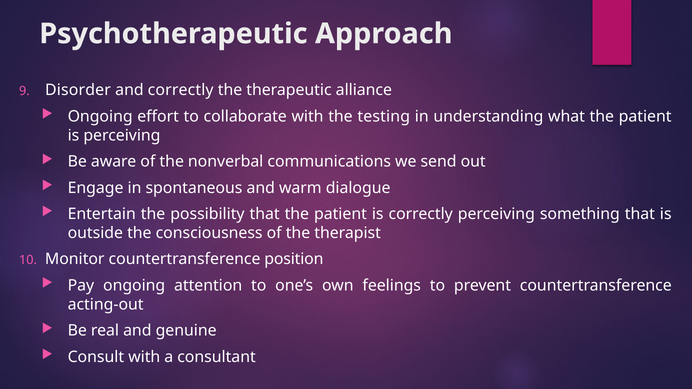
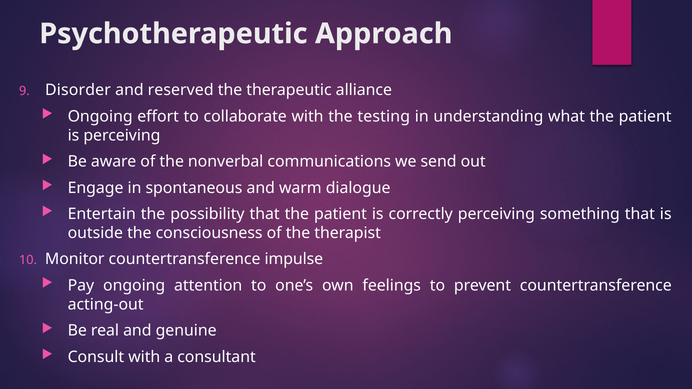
and correctly: correctly -> reserved
position: position -> impulse
